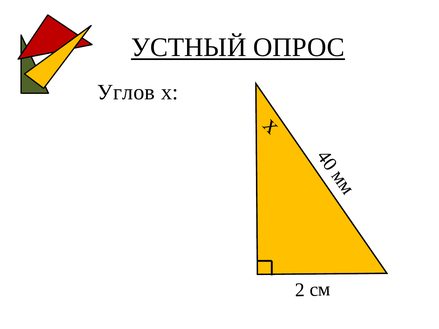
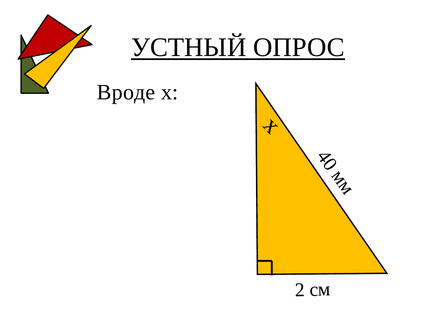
Углов: Углов -> Вроде
